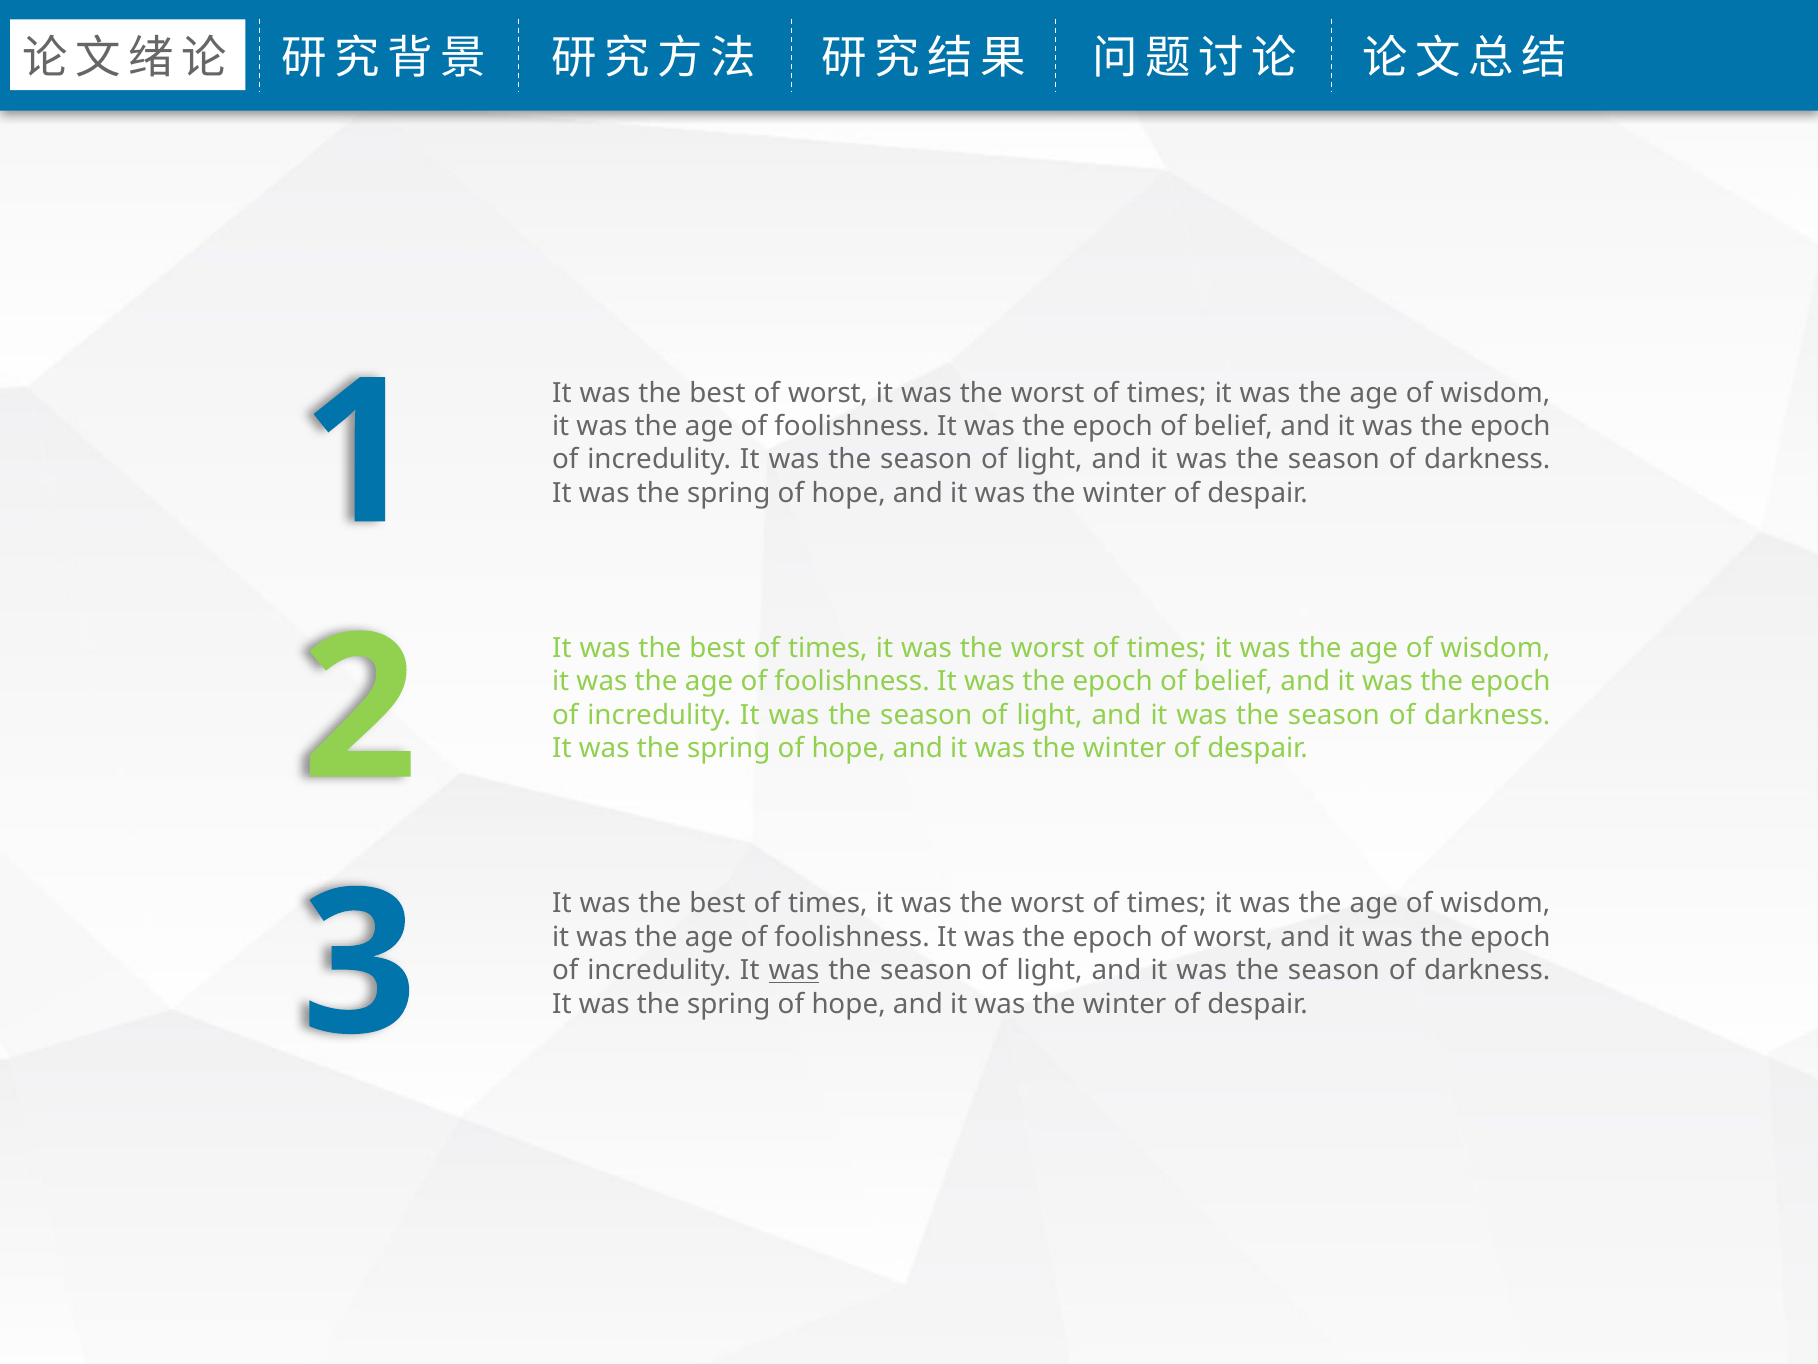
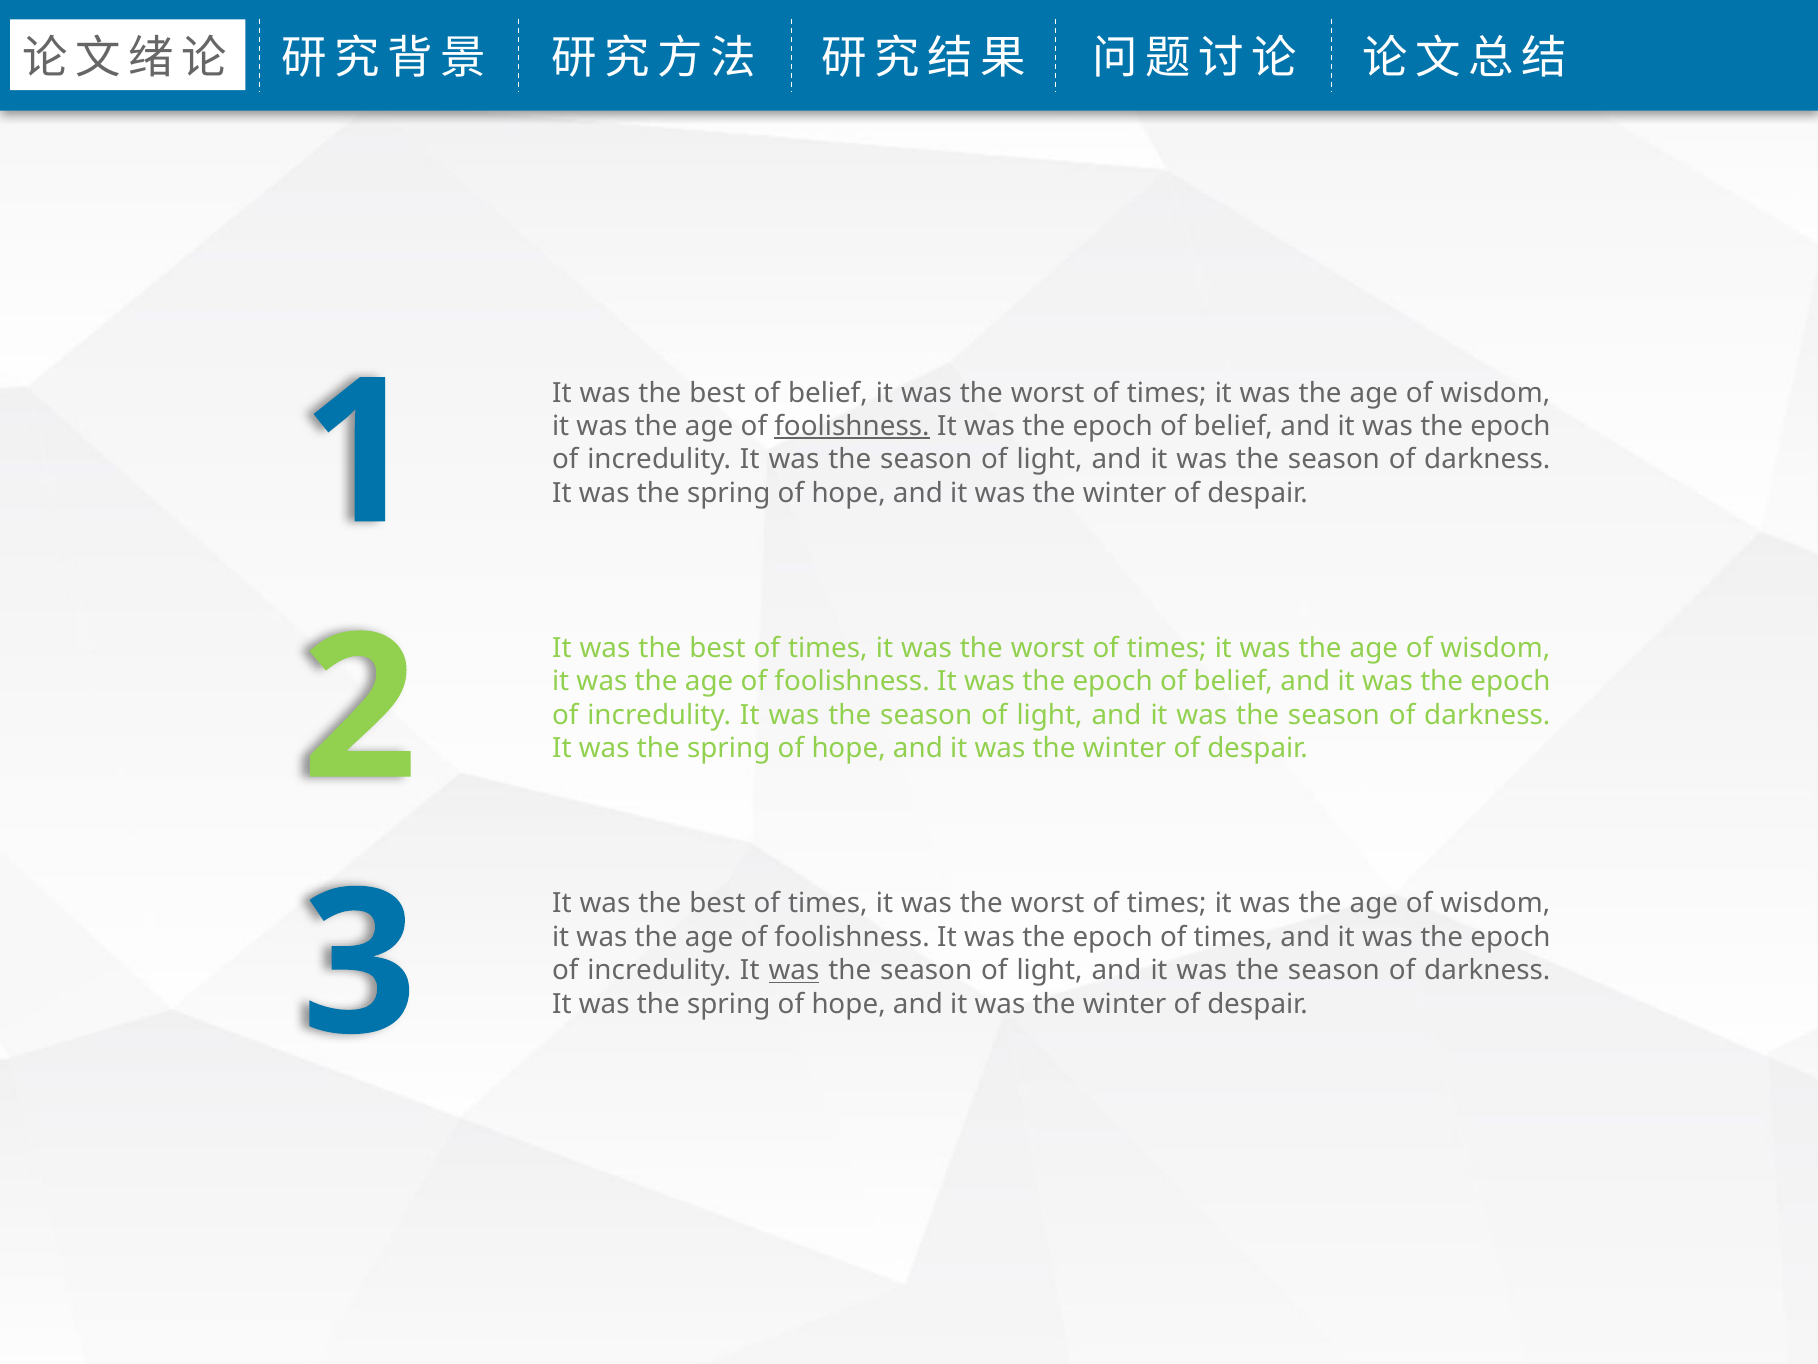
best of worst: worst -> belief
foolishness at (852, 426) underline: none -> present
epoch of worst: worst -> times
